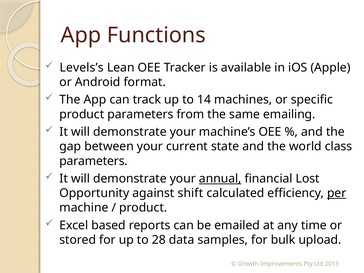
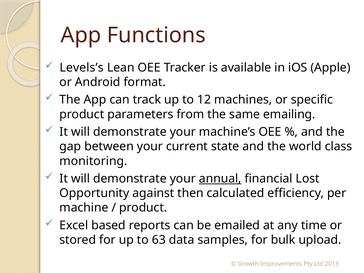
14: 14 -> 12
parameters at (94, 161): parameters -> monitoring
shift: shift -> then
per underline: present -> none
28: 28 -> 63
